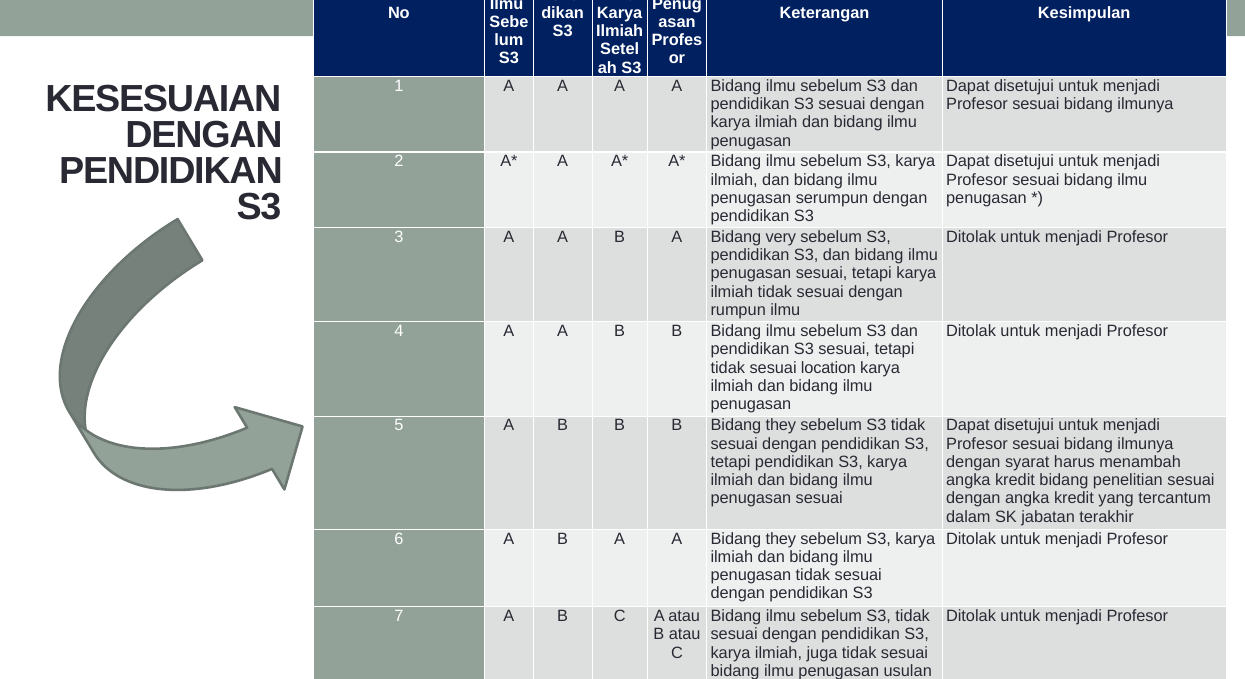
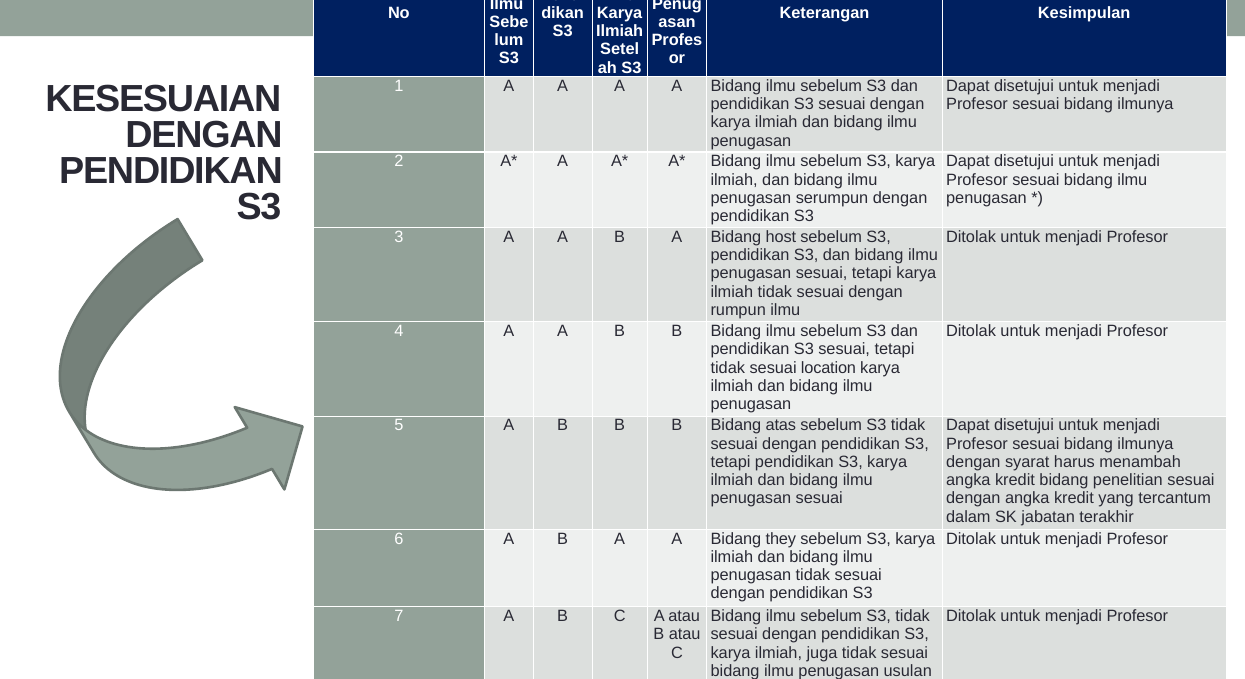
very: very -> host
B Bidang they: they -> atas
